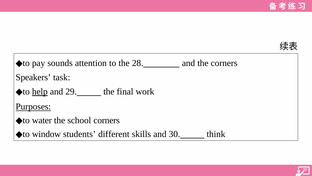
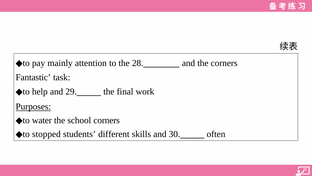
sounds: sounds -> mainly
Speakers: Speakers -> Fantastic
help underline: present -> none
window: window -> stopped
think: think -> often
